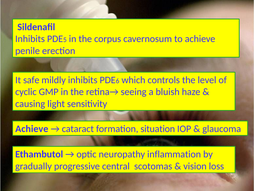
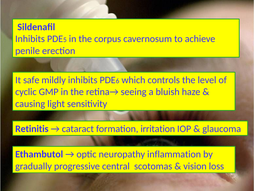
Achieve at (32, 129): Achieve -> Retinitis
situation: situation -> irritation
